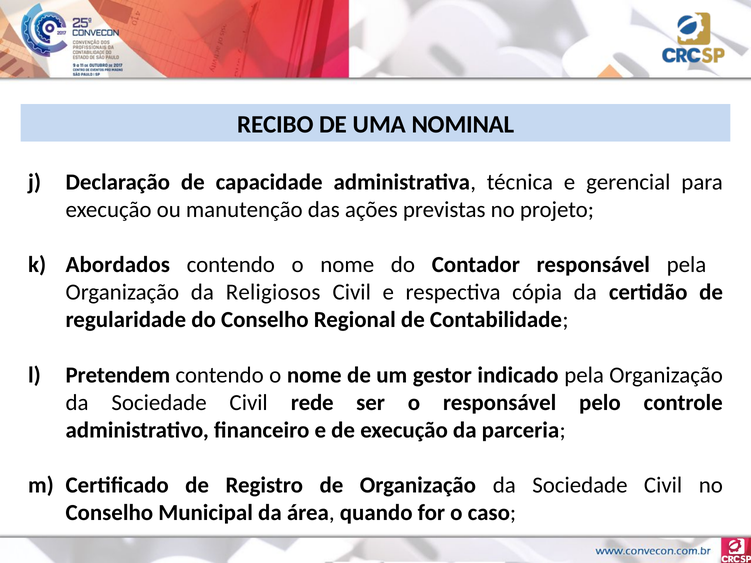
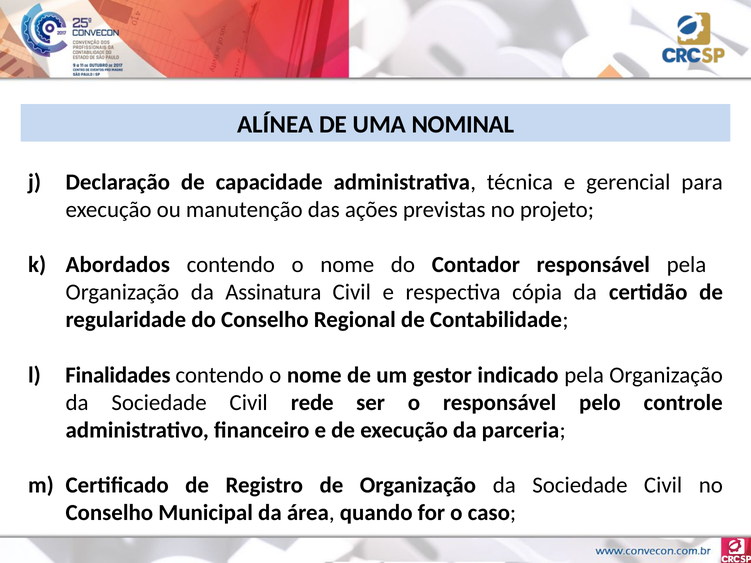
RECIBO: RECIBO -> ALÍNEA
Religiosos: Religiosos -> Assinatura
Pretendem: Pretendem -> Finalidades
